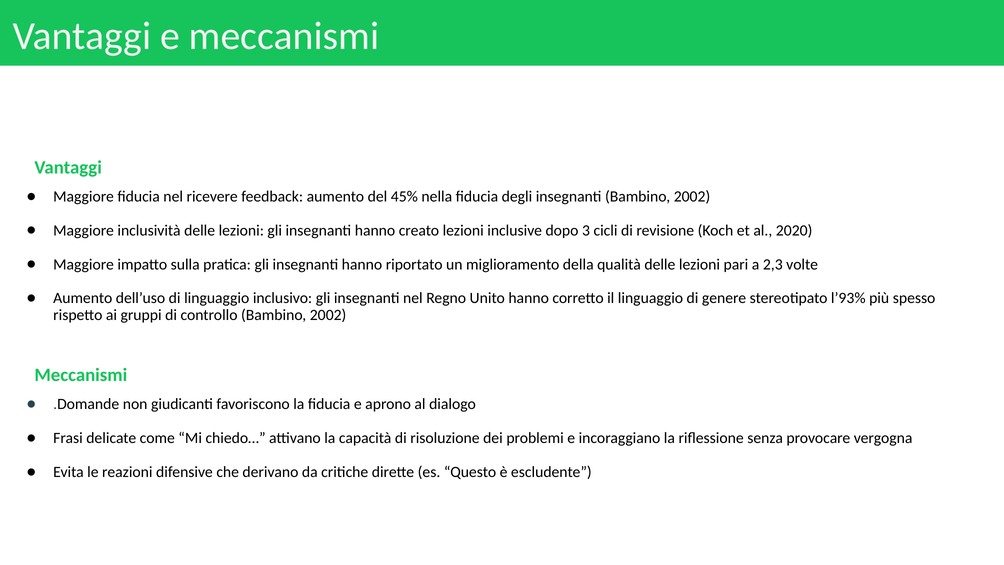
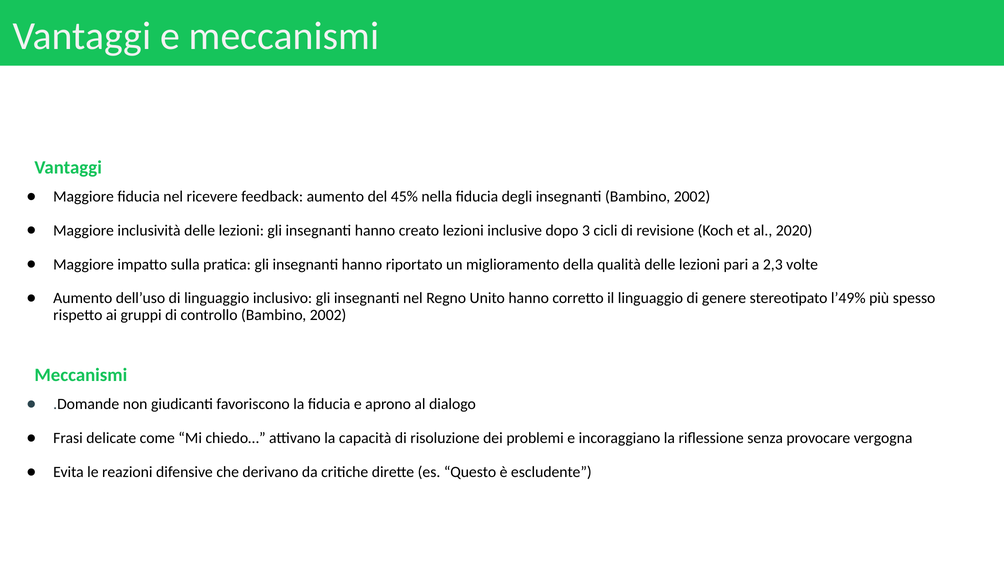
l’93%: l’93% -> l’49%
